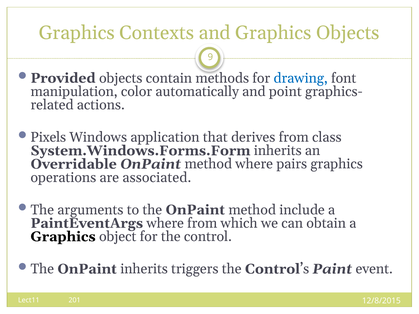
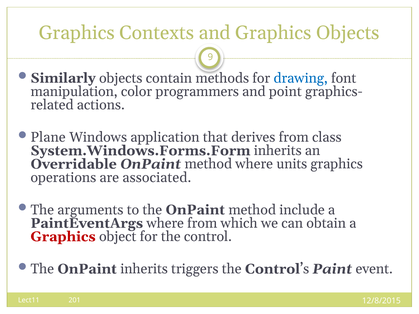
Provided: Provided -> Similarly
automatically: automatically -> programmers
Pixels: Pixels -> Plane
pairs: pairs -> units
Graphics at (63, 237) colour: black -> red
